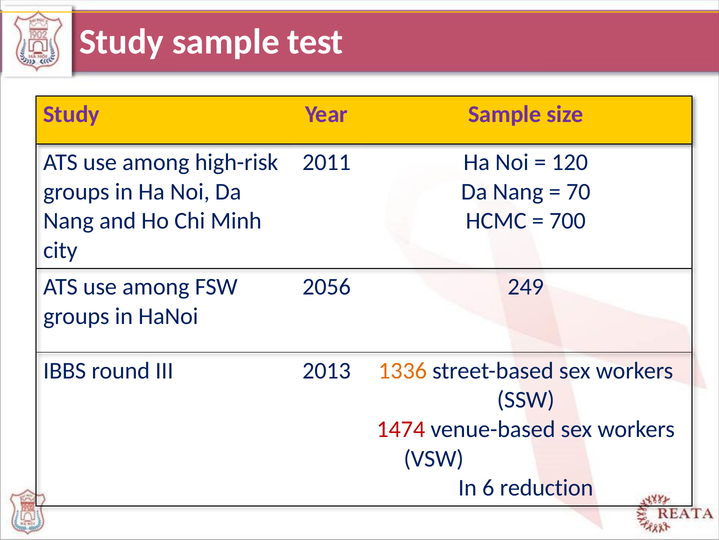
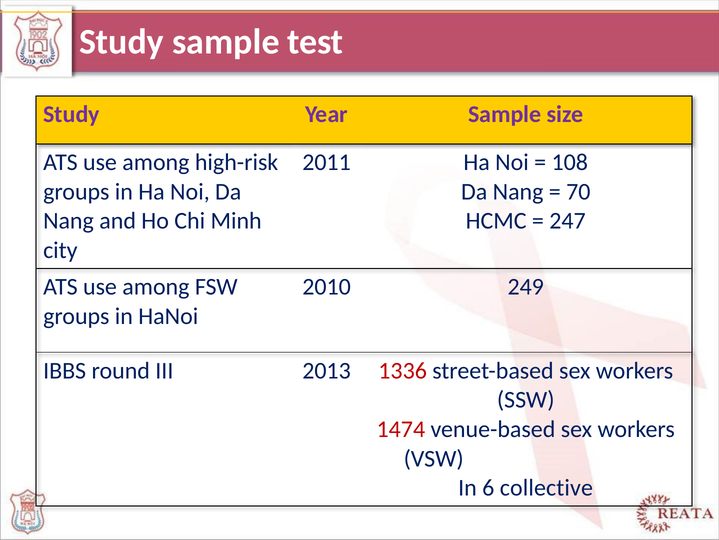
120: 120 -> 108
700: 700 -> 247
2056: 2056 -> 2010
1336 colour: orange -> red
reduction: reduction -> collective
